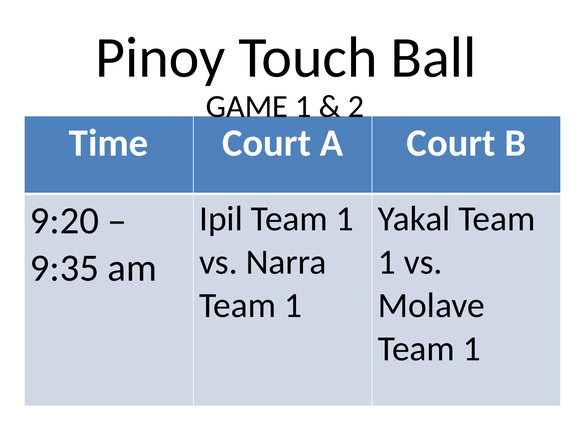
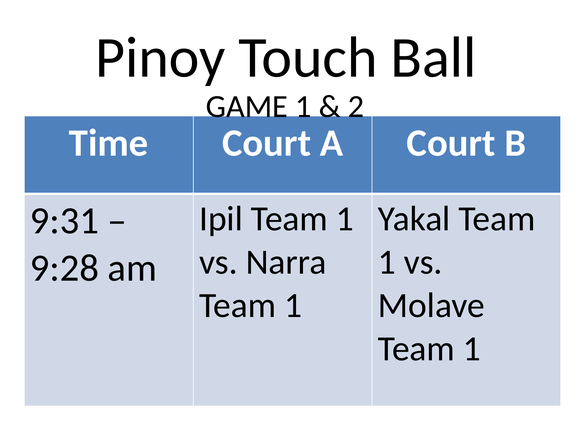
9:20: 9:20 -> 9:31
9:35: 9:35 -> 9:28
